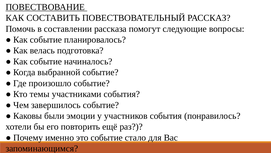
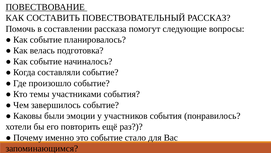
выбранной: выбранной -> составляли
